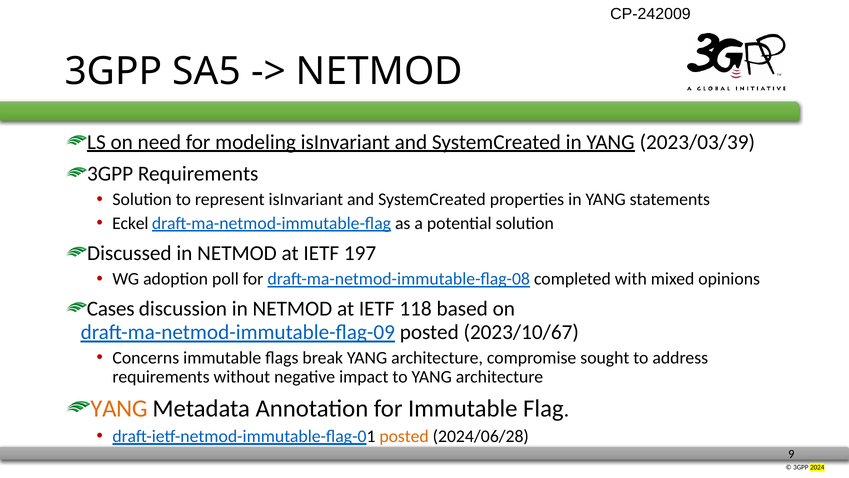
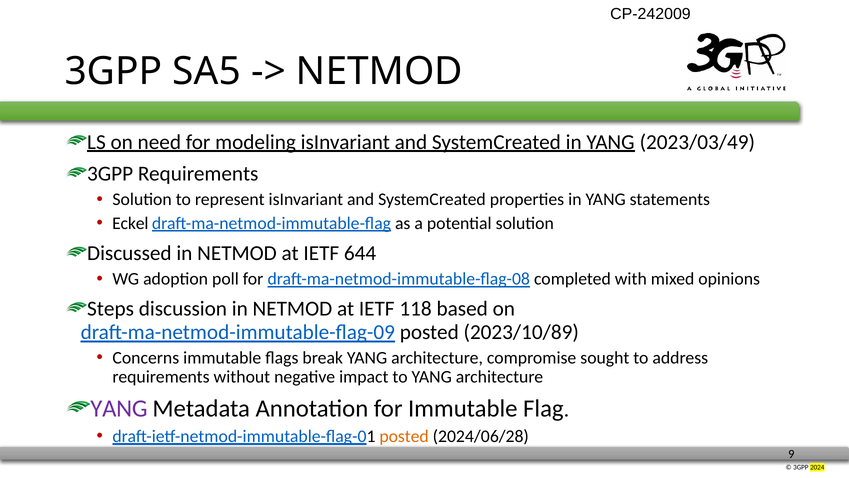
2023/03/39: 2023/03/39 -> 2023/03/49
197: 197 -> 644
Cases: Cases -> Steps
2023/10/67: 2023/10/67 -> 2023/10/89
YANG at (119, 408) colour: orange -> purple
